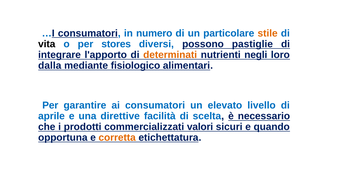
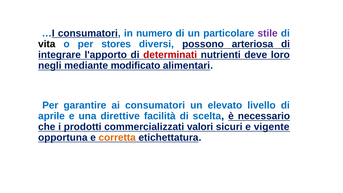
stile colour: orange -> purple
pastiglie: pastiglie -> arteriosa
determinati colour: orange -> red
negli: negli -> deve
dalla: dalla -> negli
fisiologico: fisiologico -> modificato
quando: quando -> vigente
